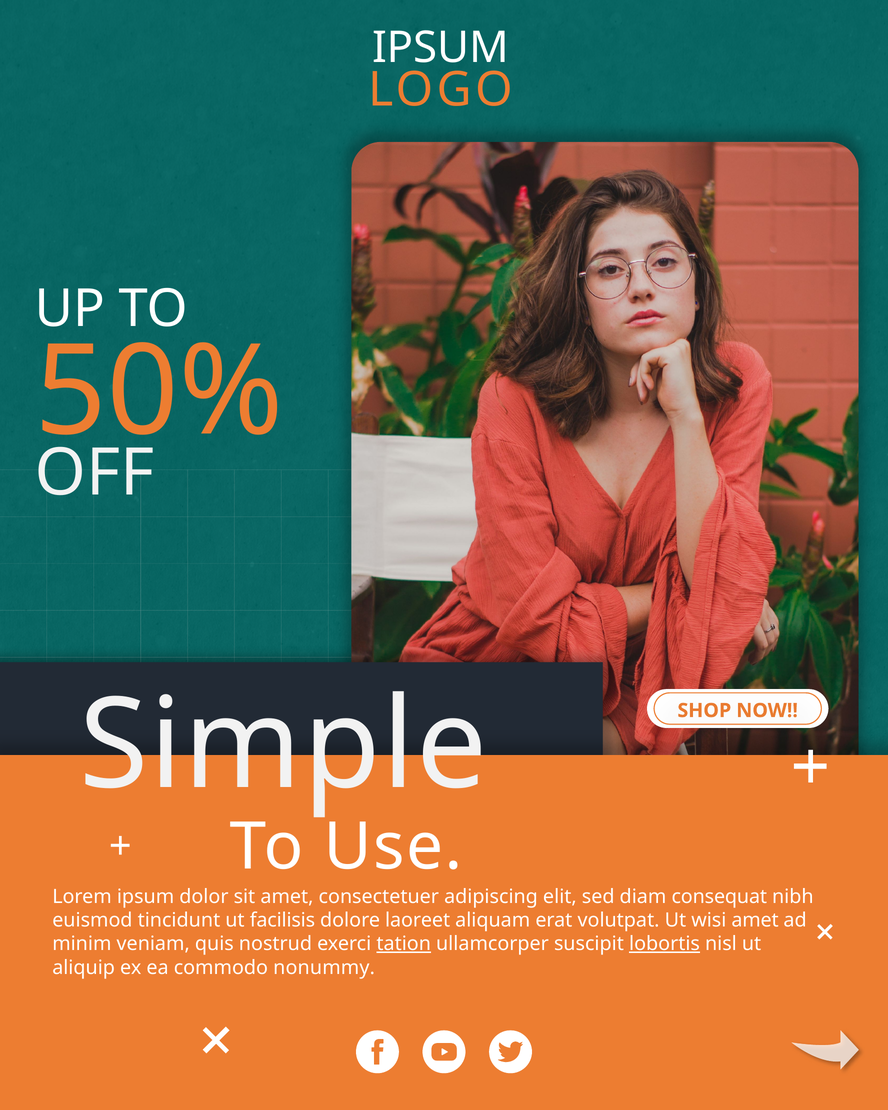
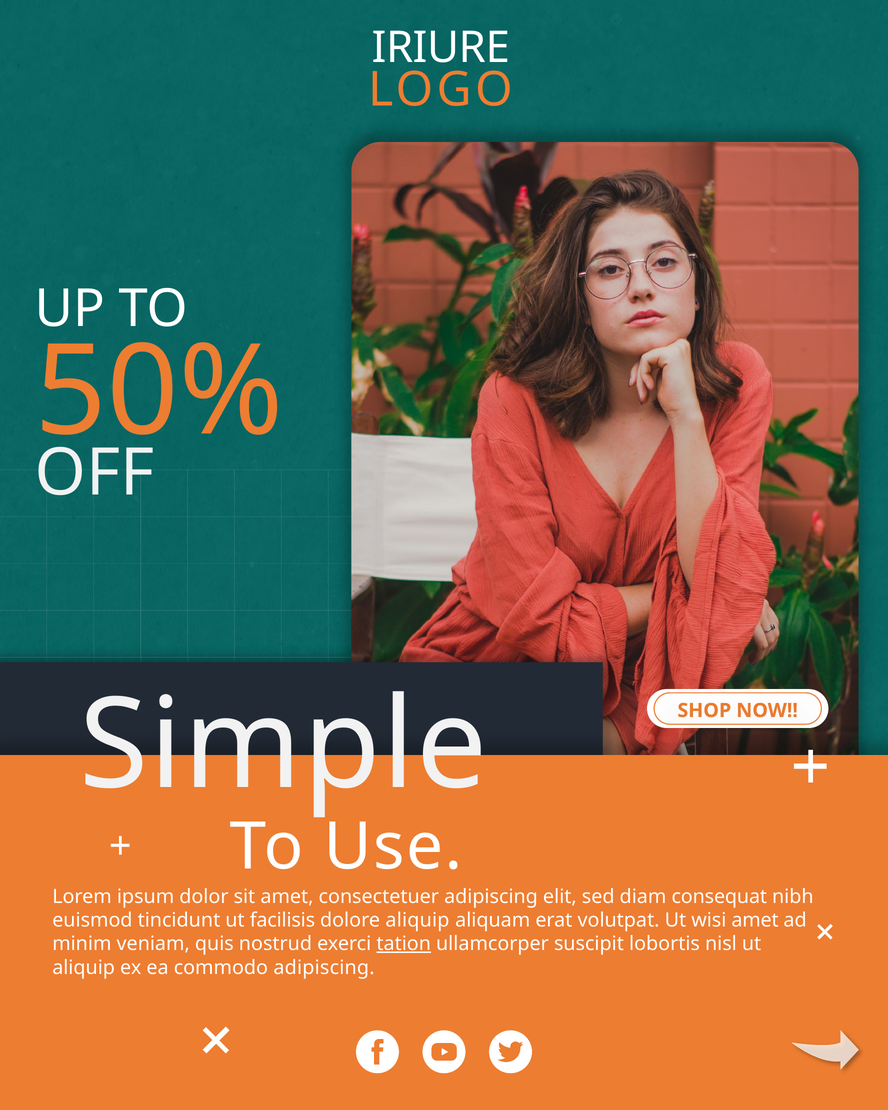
IPSUM at (441, 48): IPSUM -> IRIURE
dolore laoreet: laoreet -> aliquip
lobortis underline: present -> none
commodo nonummy: nonummy -> adipiscing
